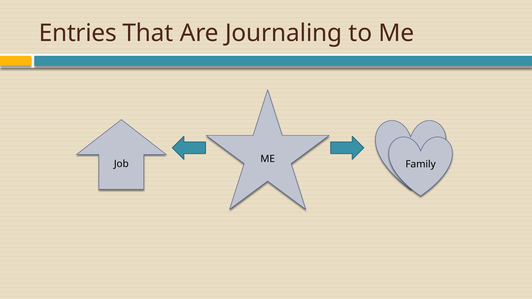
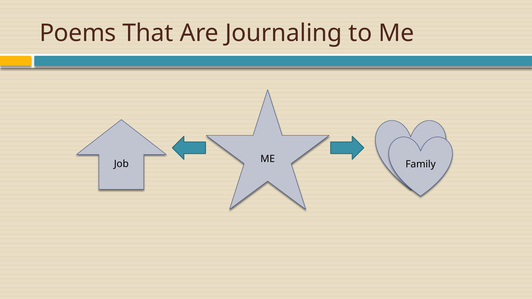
Entries: Entries -> Poems
